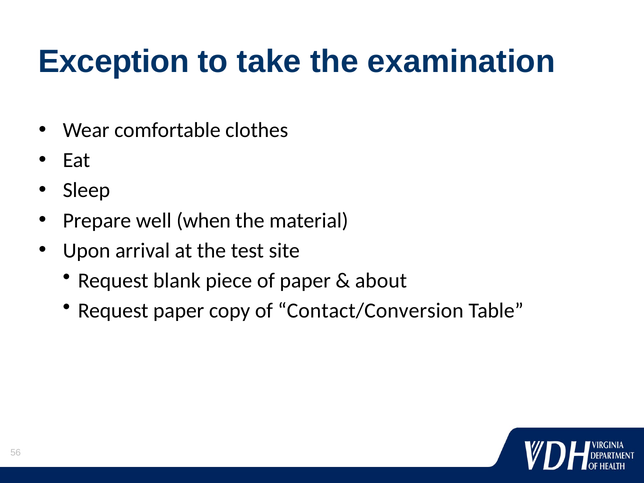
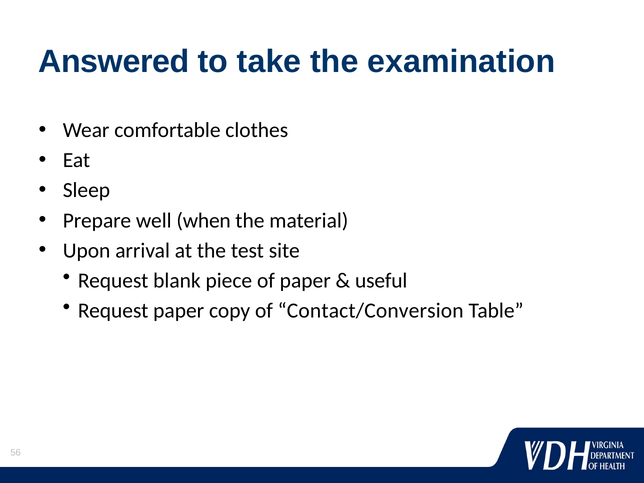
Exception: Exception -> Answered
about: about -> useful
